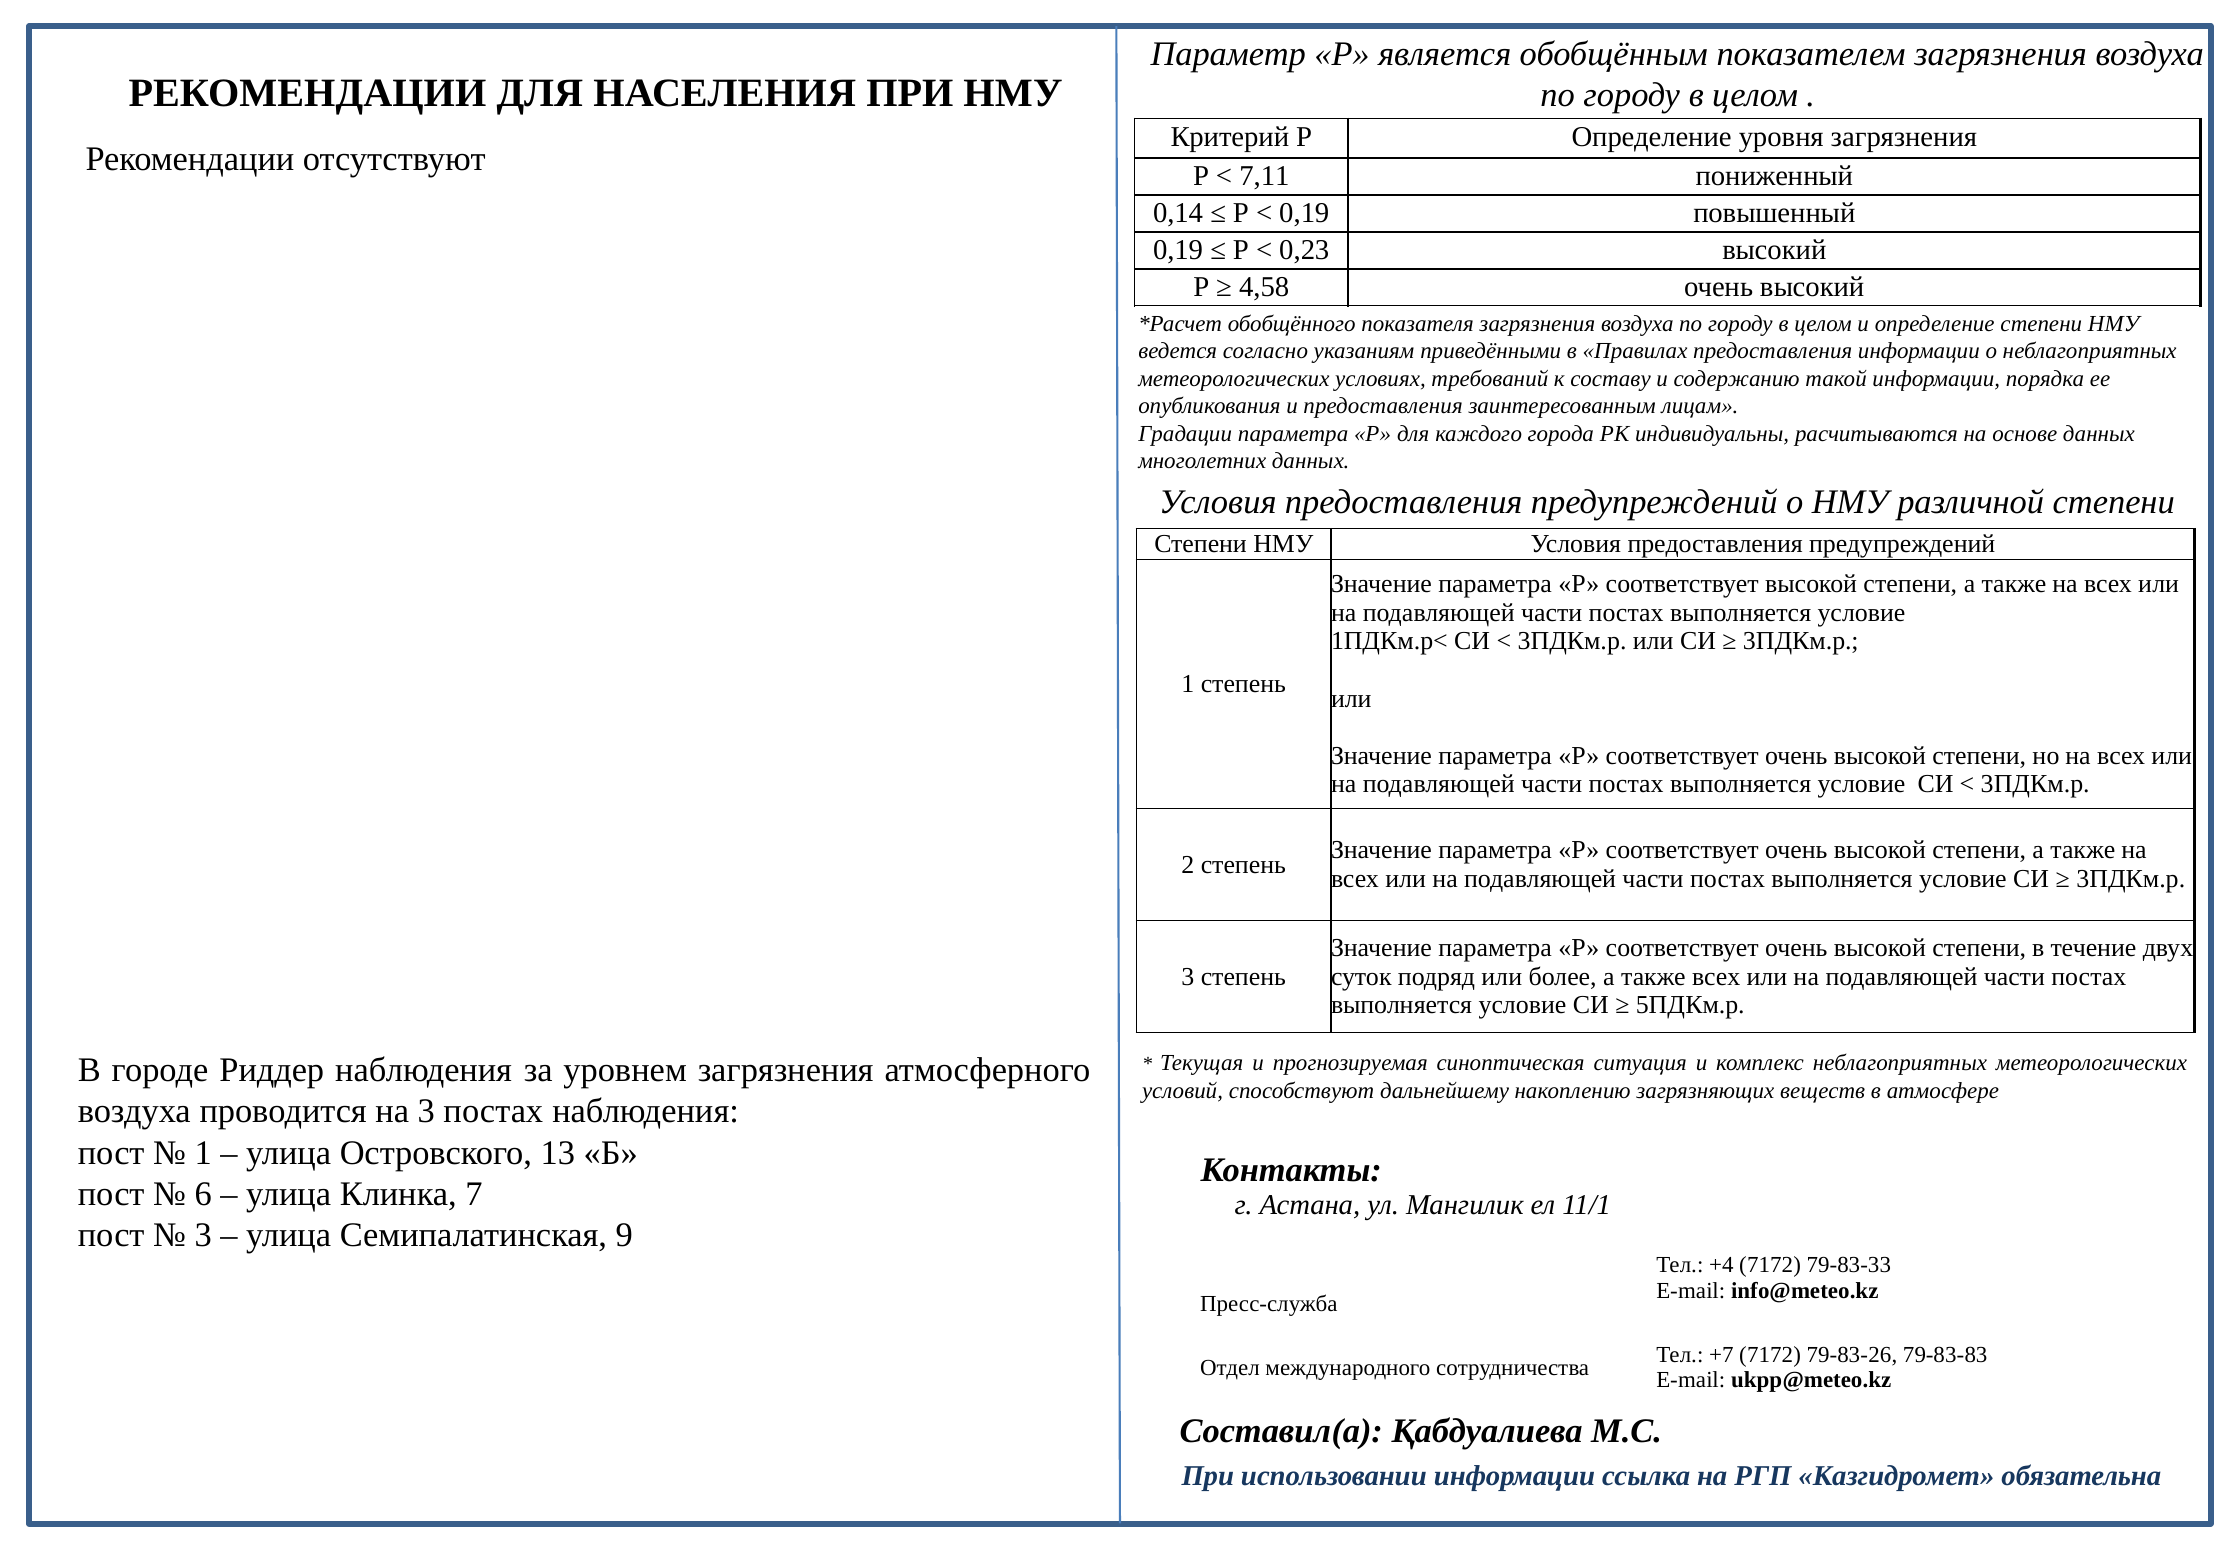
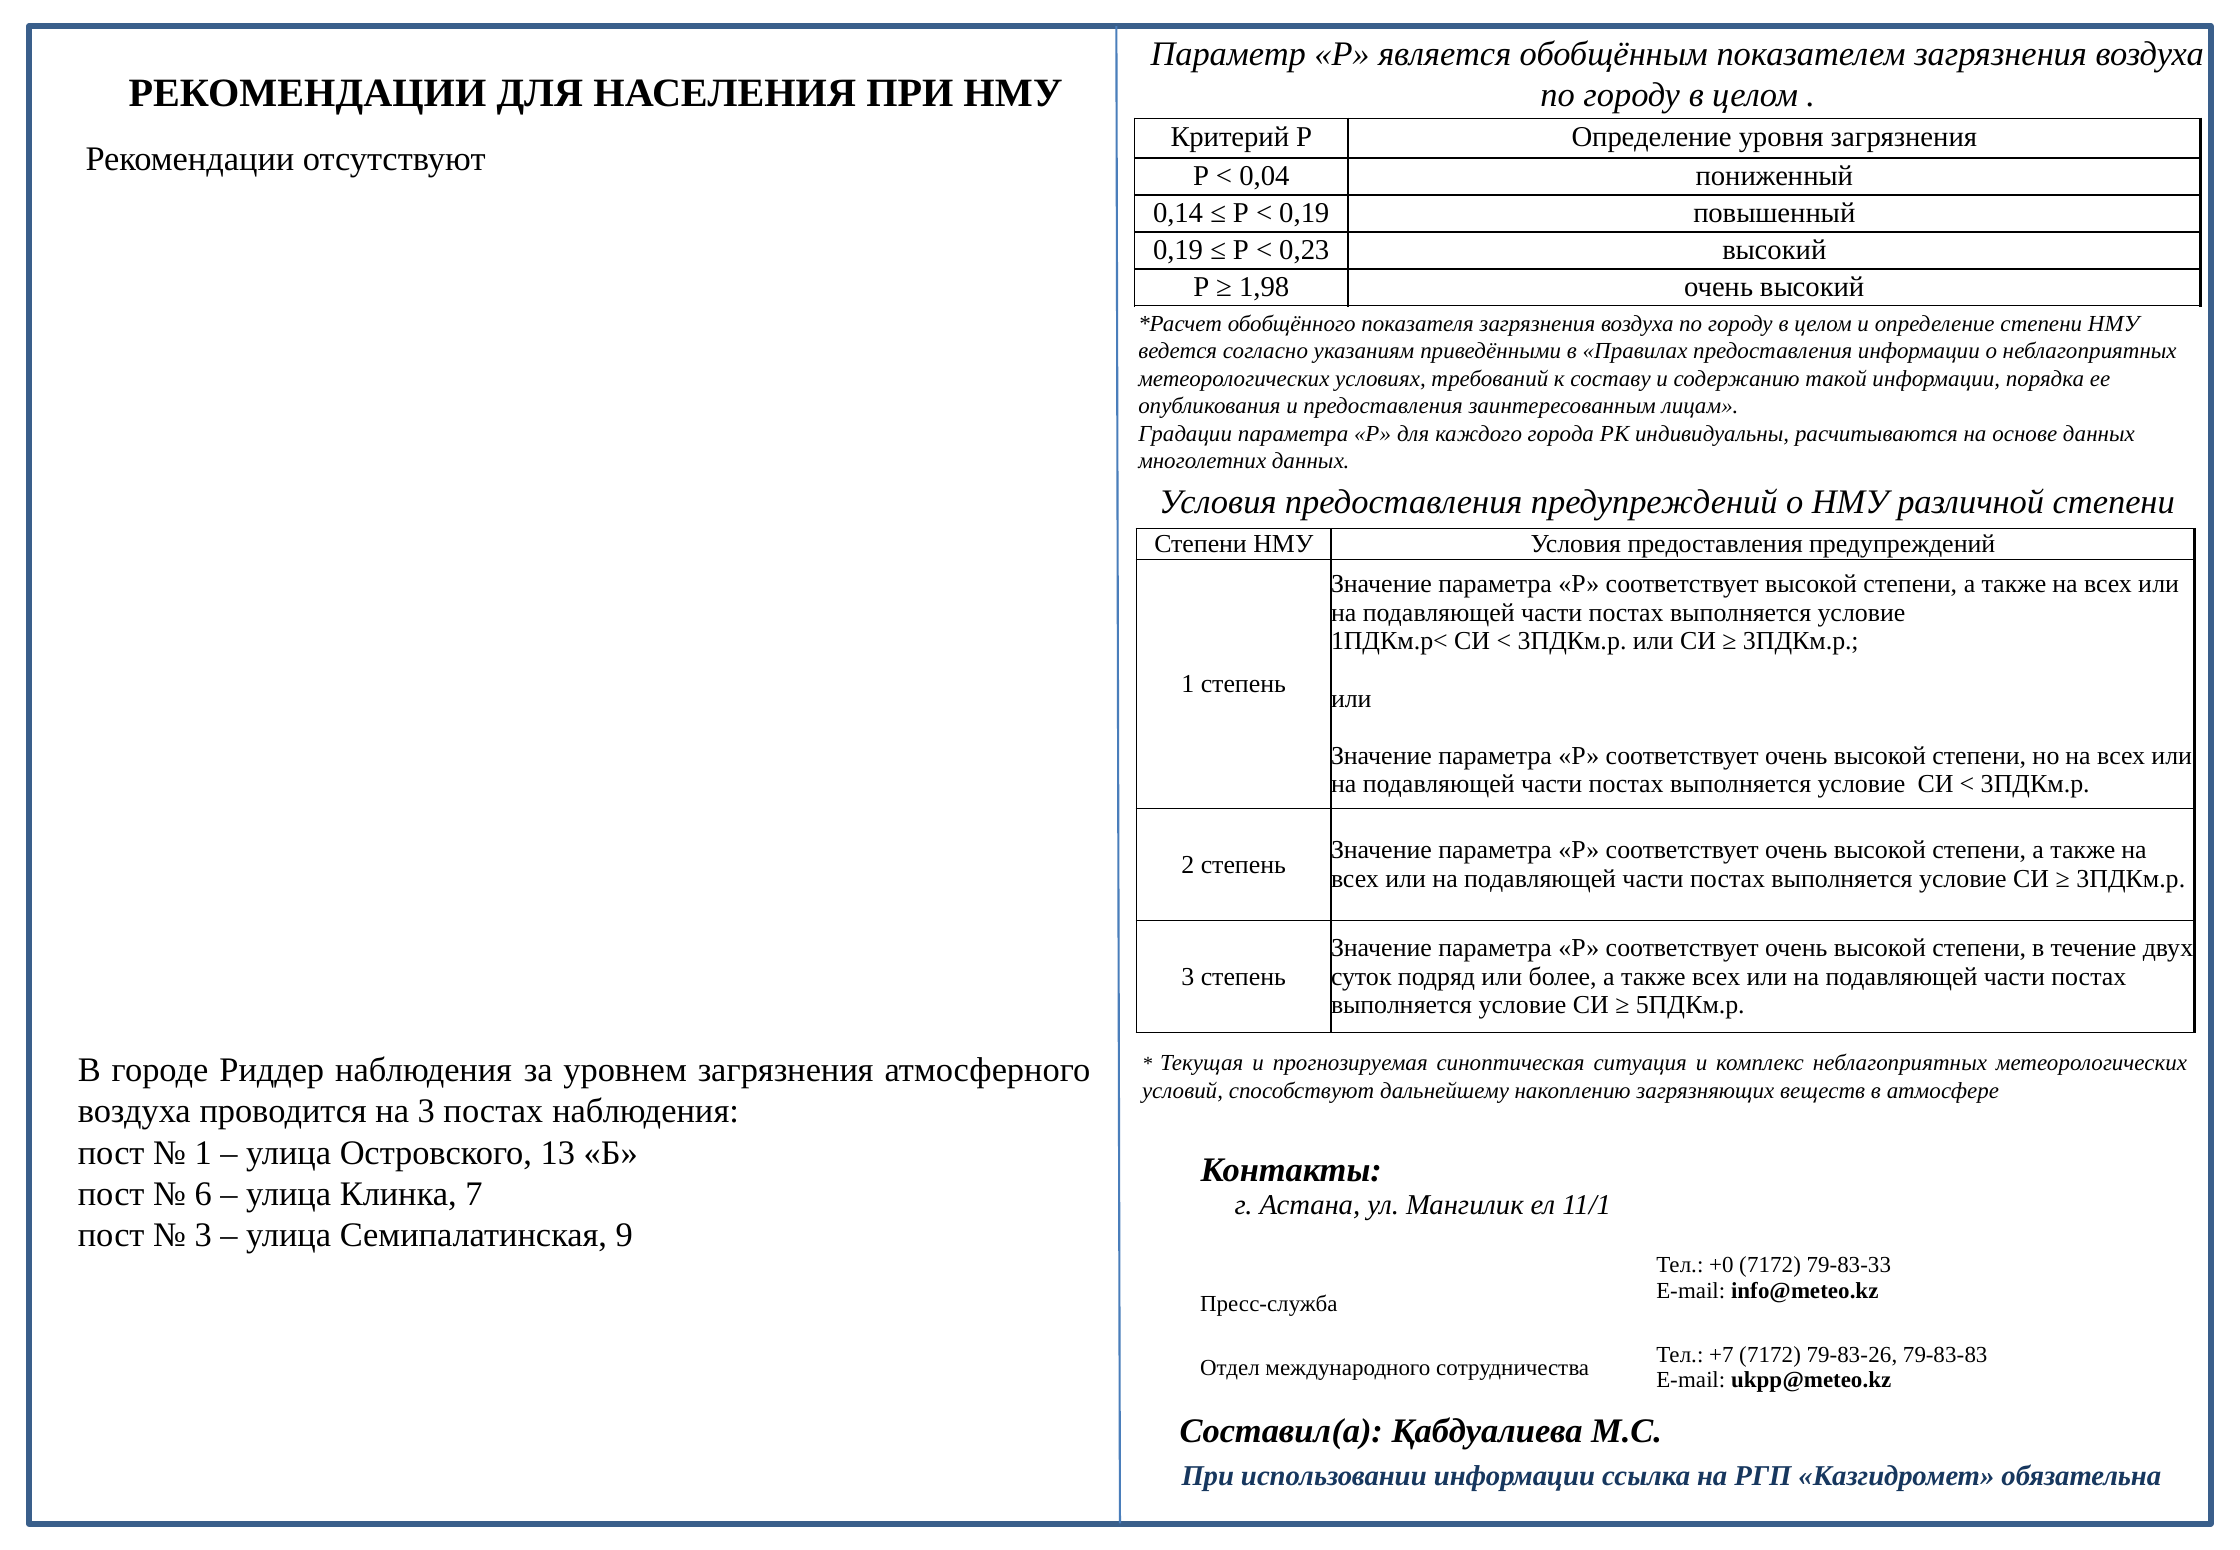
7,11: 7,11 -> 0,04
4,58: 4,58 -> 1,98
+4: +4 -> +0
